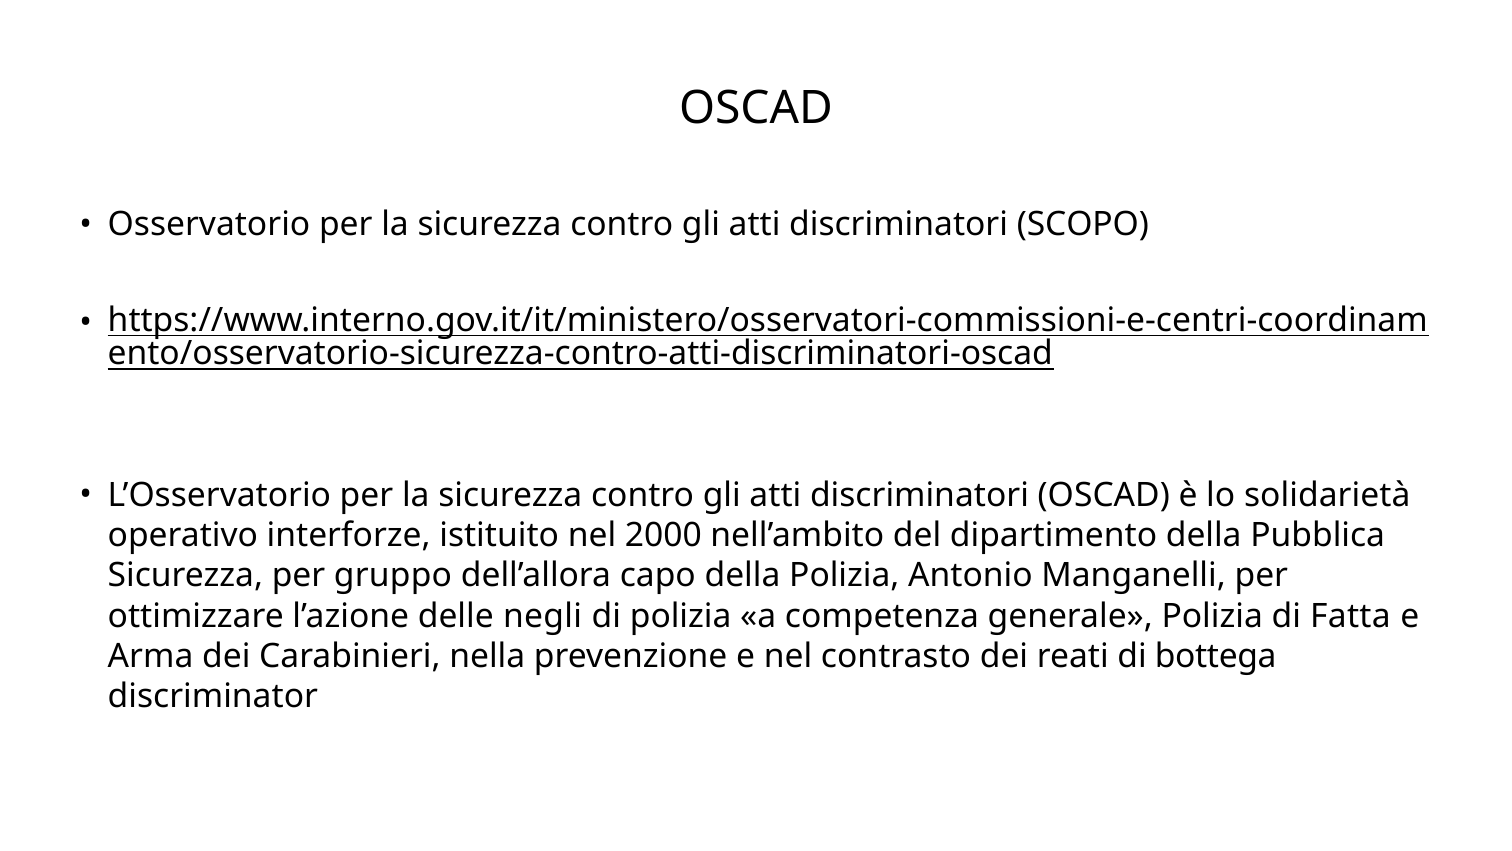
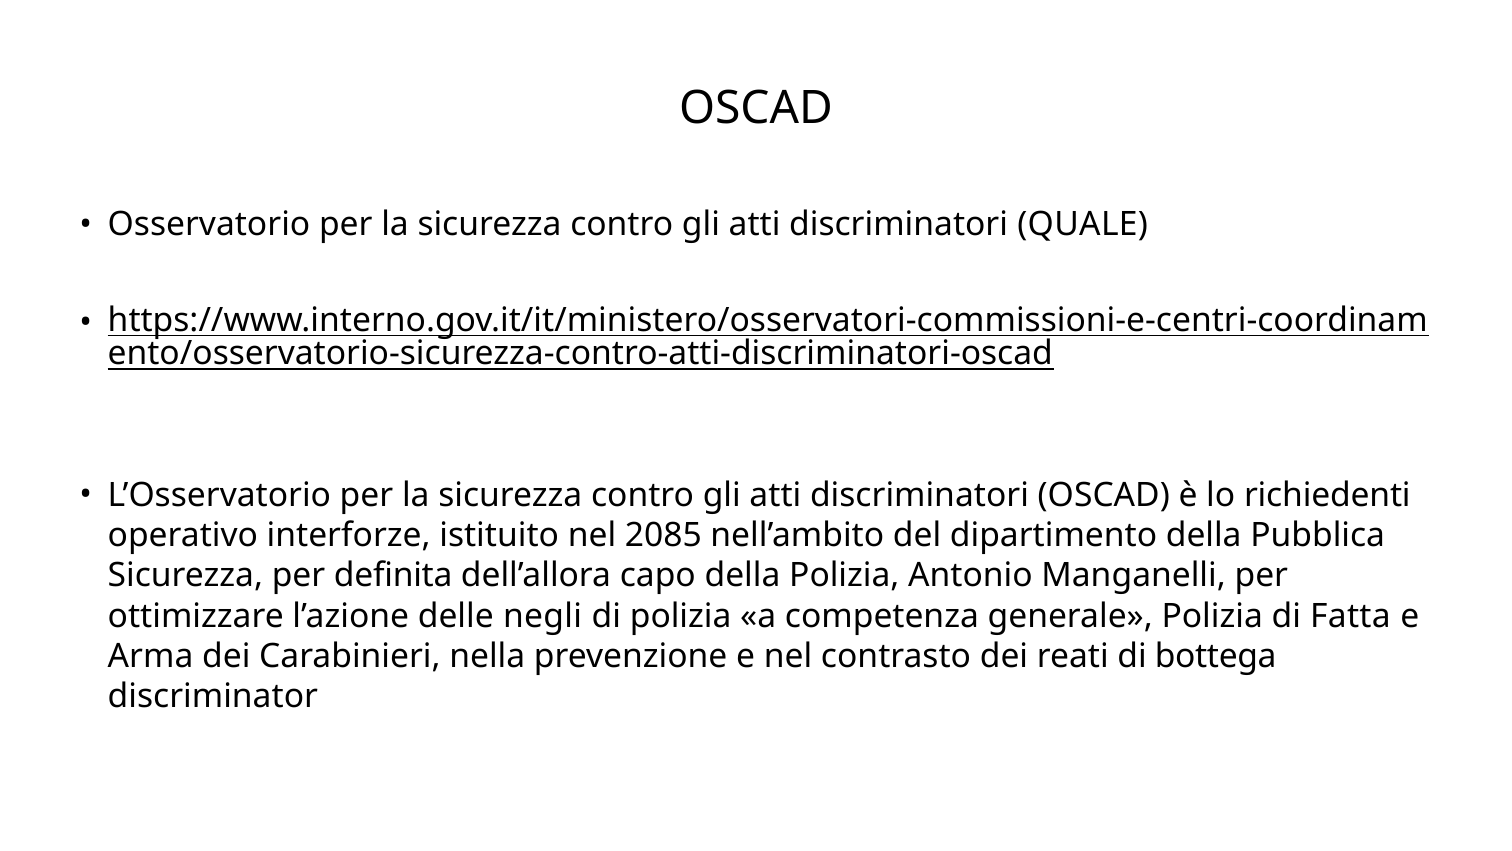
SCOPO: SCOPO -> QUALE
solidarietà: solidarietà -> richiedenti
2000: 2000 -> 2085
gruppo: gruppo -> definita
